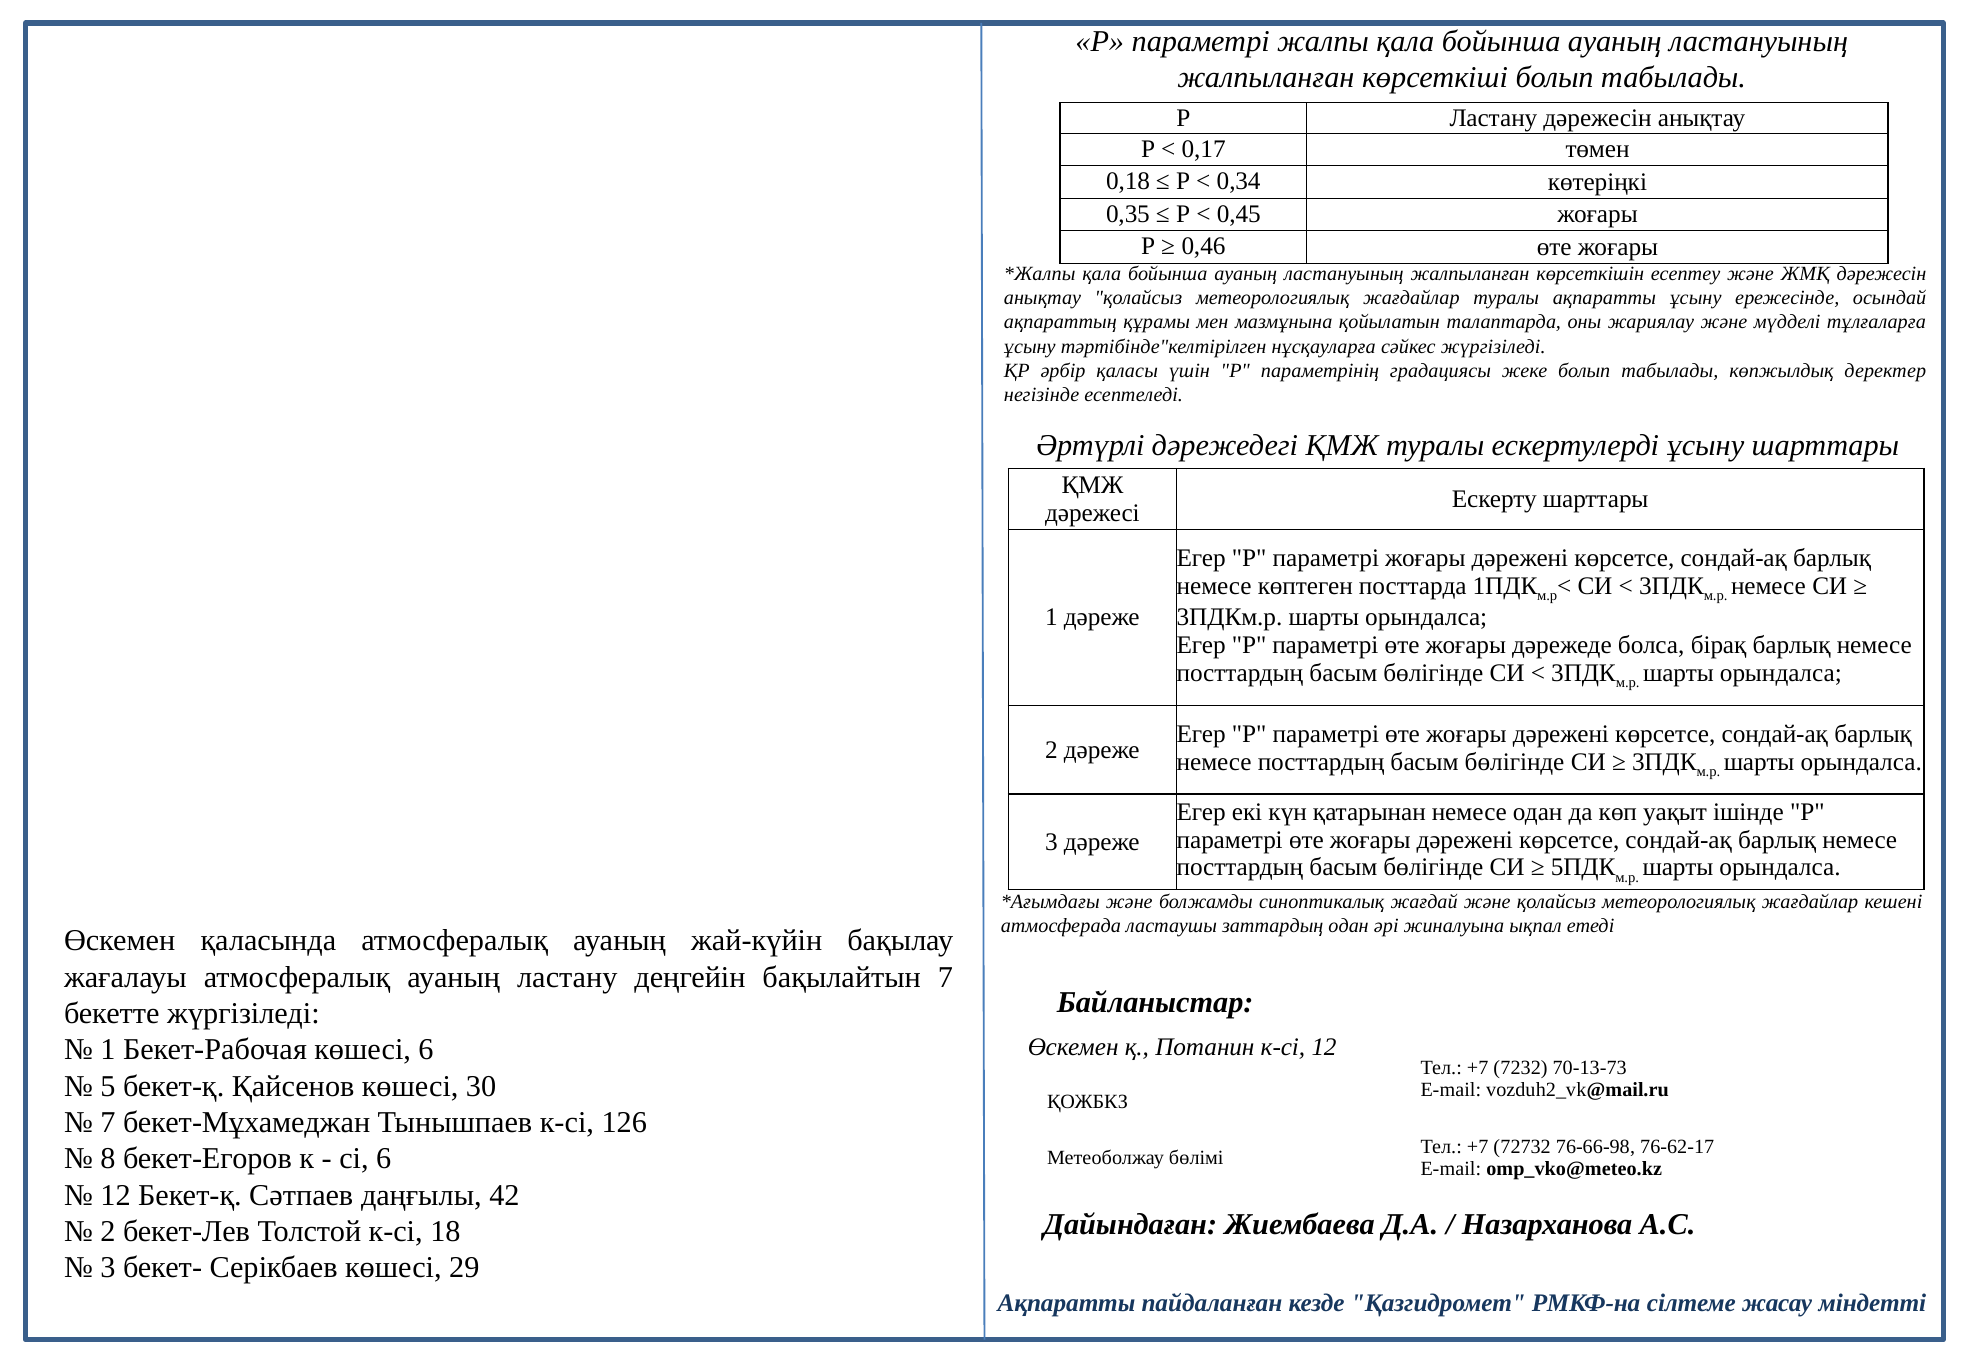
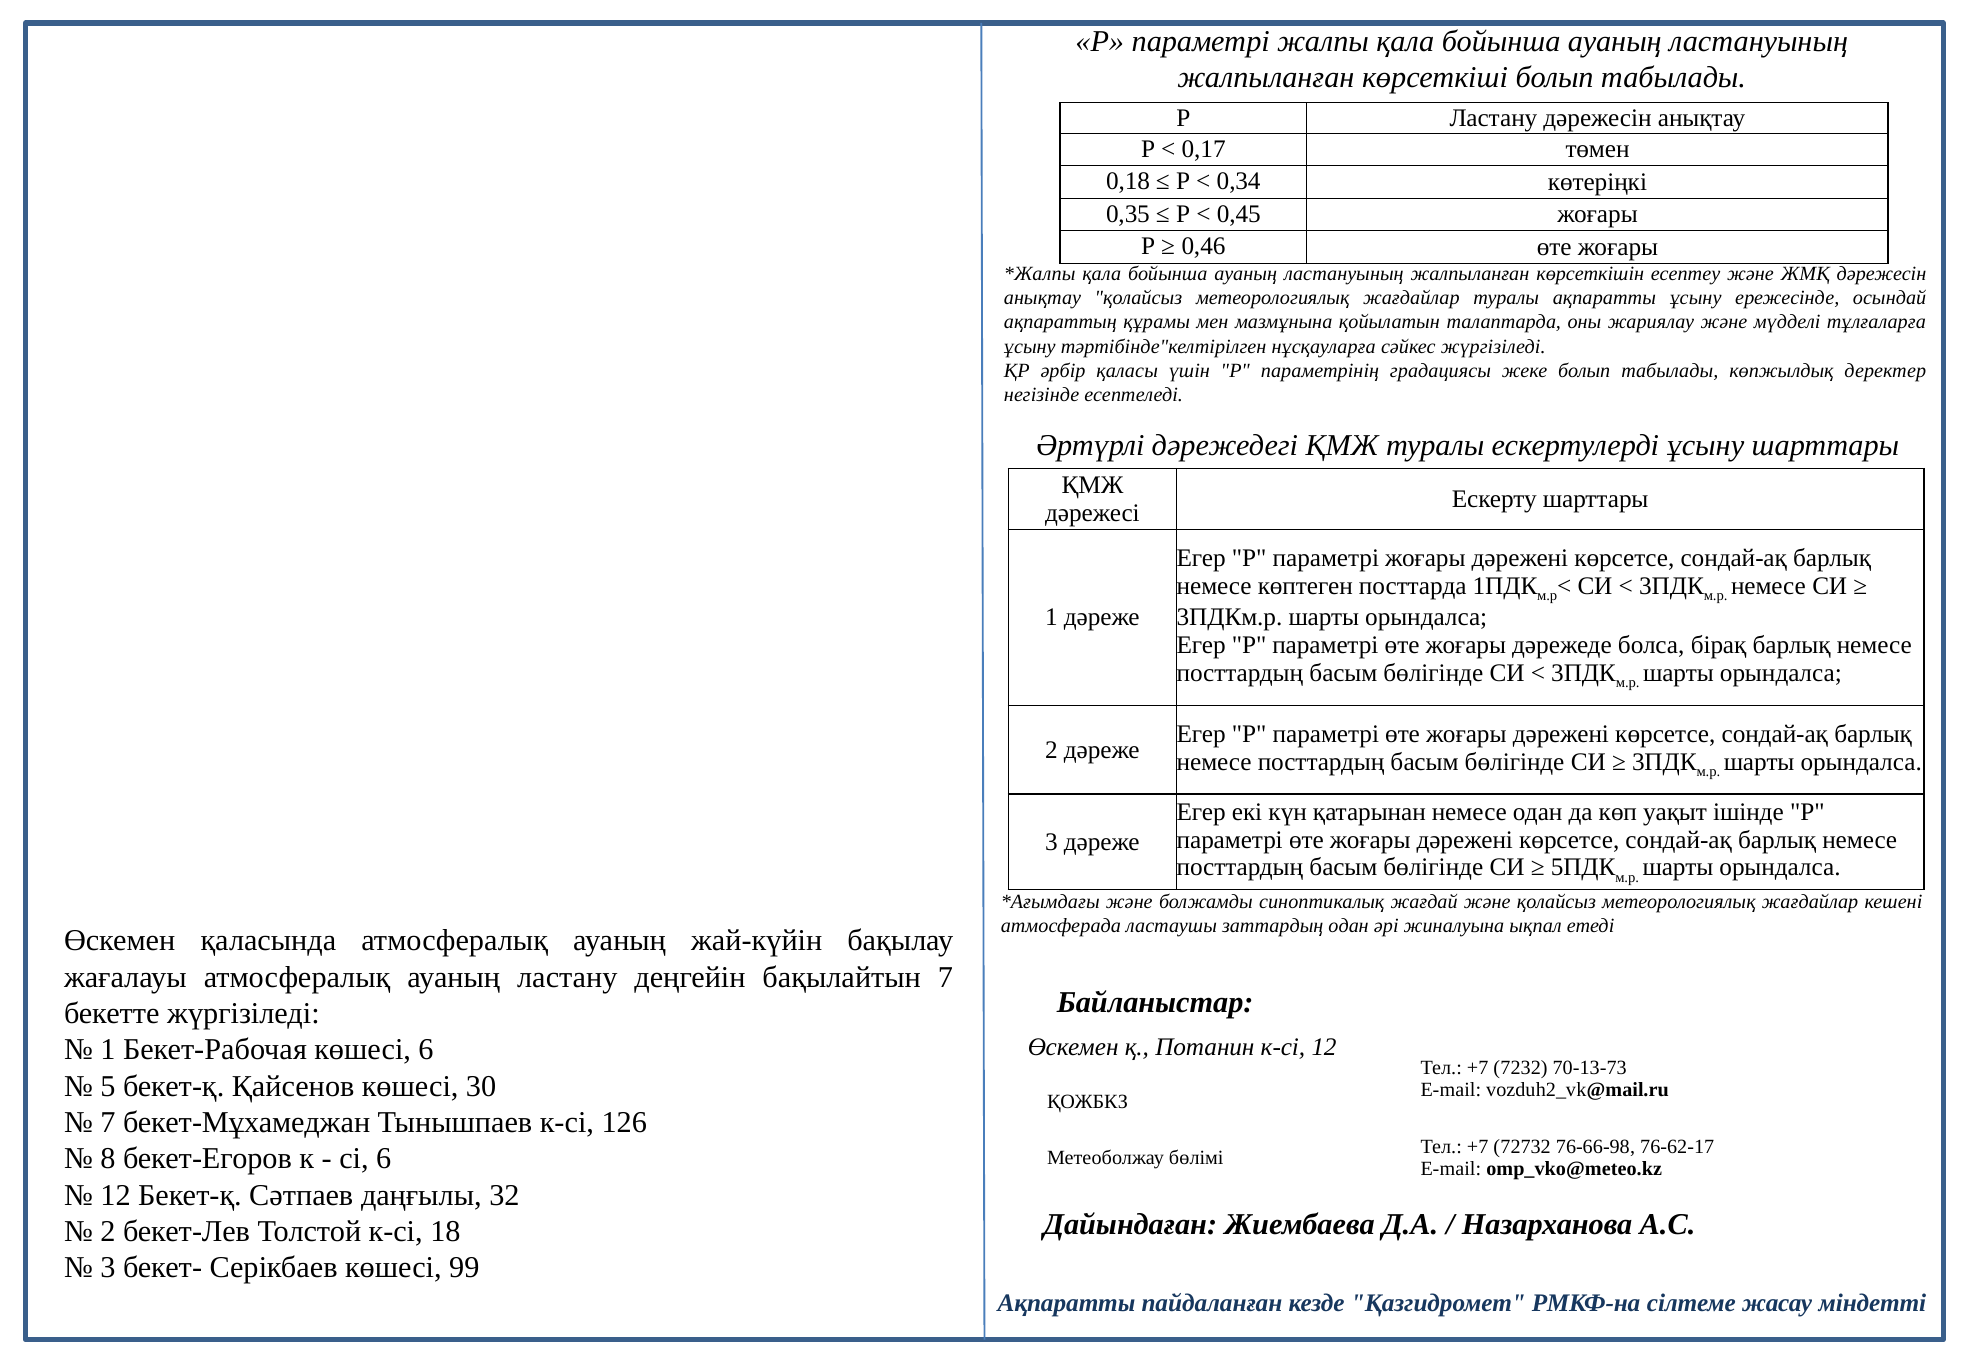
42: 42 -> 32
29: 29 -> 99
